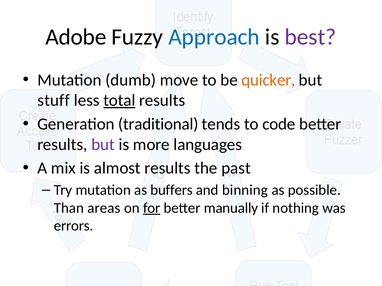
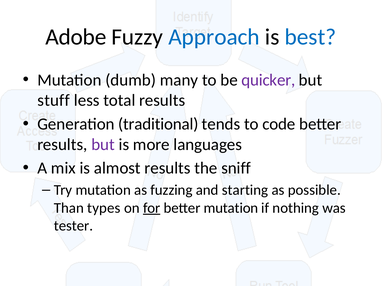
best colour: purple -> blue
move: move -> many
quicker colour: orange -> purple
total underline: present -> none
past: past -> sniff
buffers: buffers -> fuzzing
binning: binning -> starting
areas: areas -> types
better manually: manually -> mutation
errors: errors -> tester
